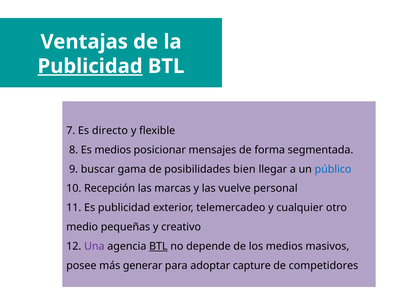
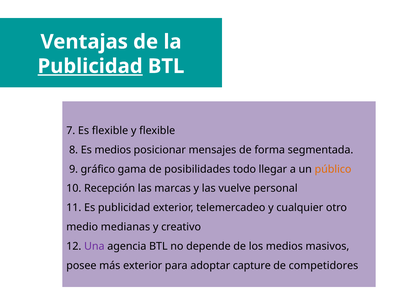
Es directo: directo -> flexible
buscar: buscar -> gráfico
bien: bien -> todo
público colour: blue -> orange
pequeñas: pequeñas -> medianas
BTL at (158, 246) underline: present -> none
más generar: generar -> exterior
